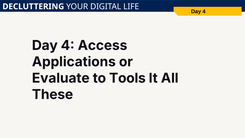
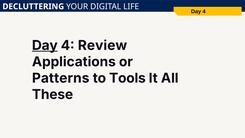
Day at (45, 45) underline: none -> present
Access: Access -> Review
Evaluate: Evaluate -> Patterns
